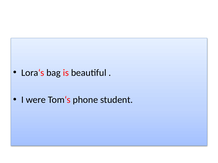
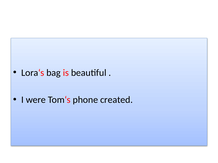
student: student -> created
